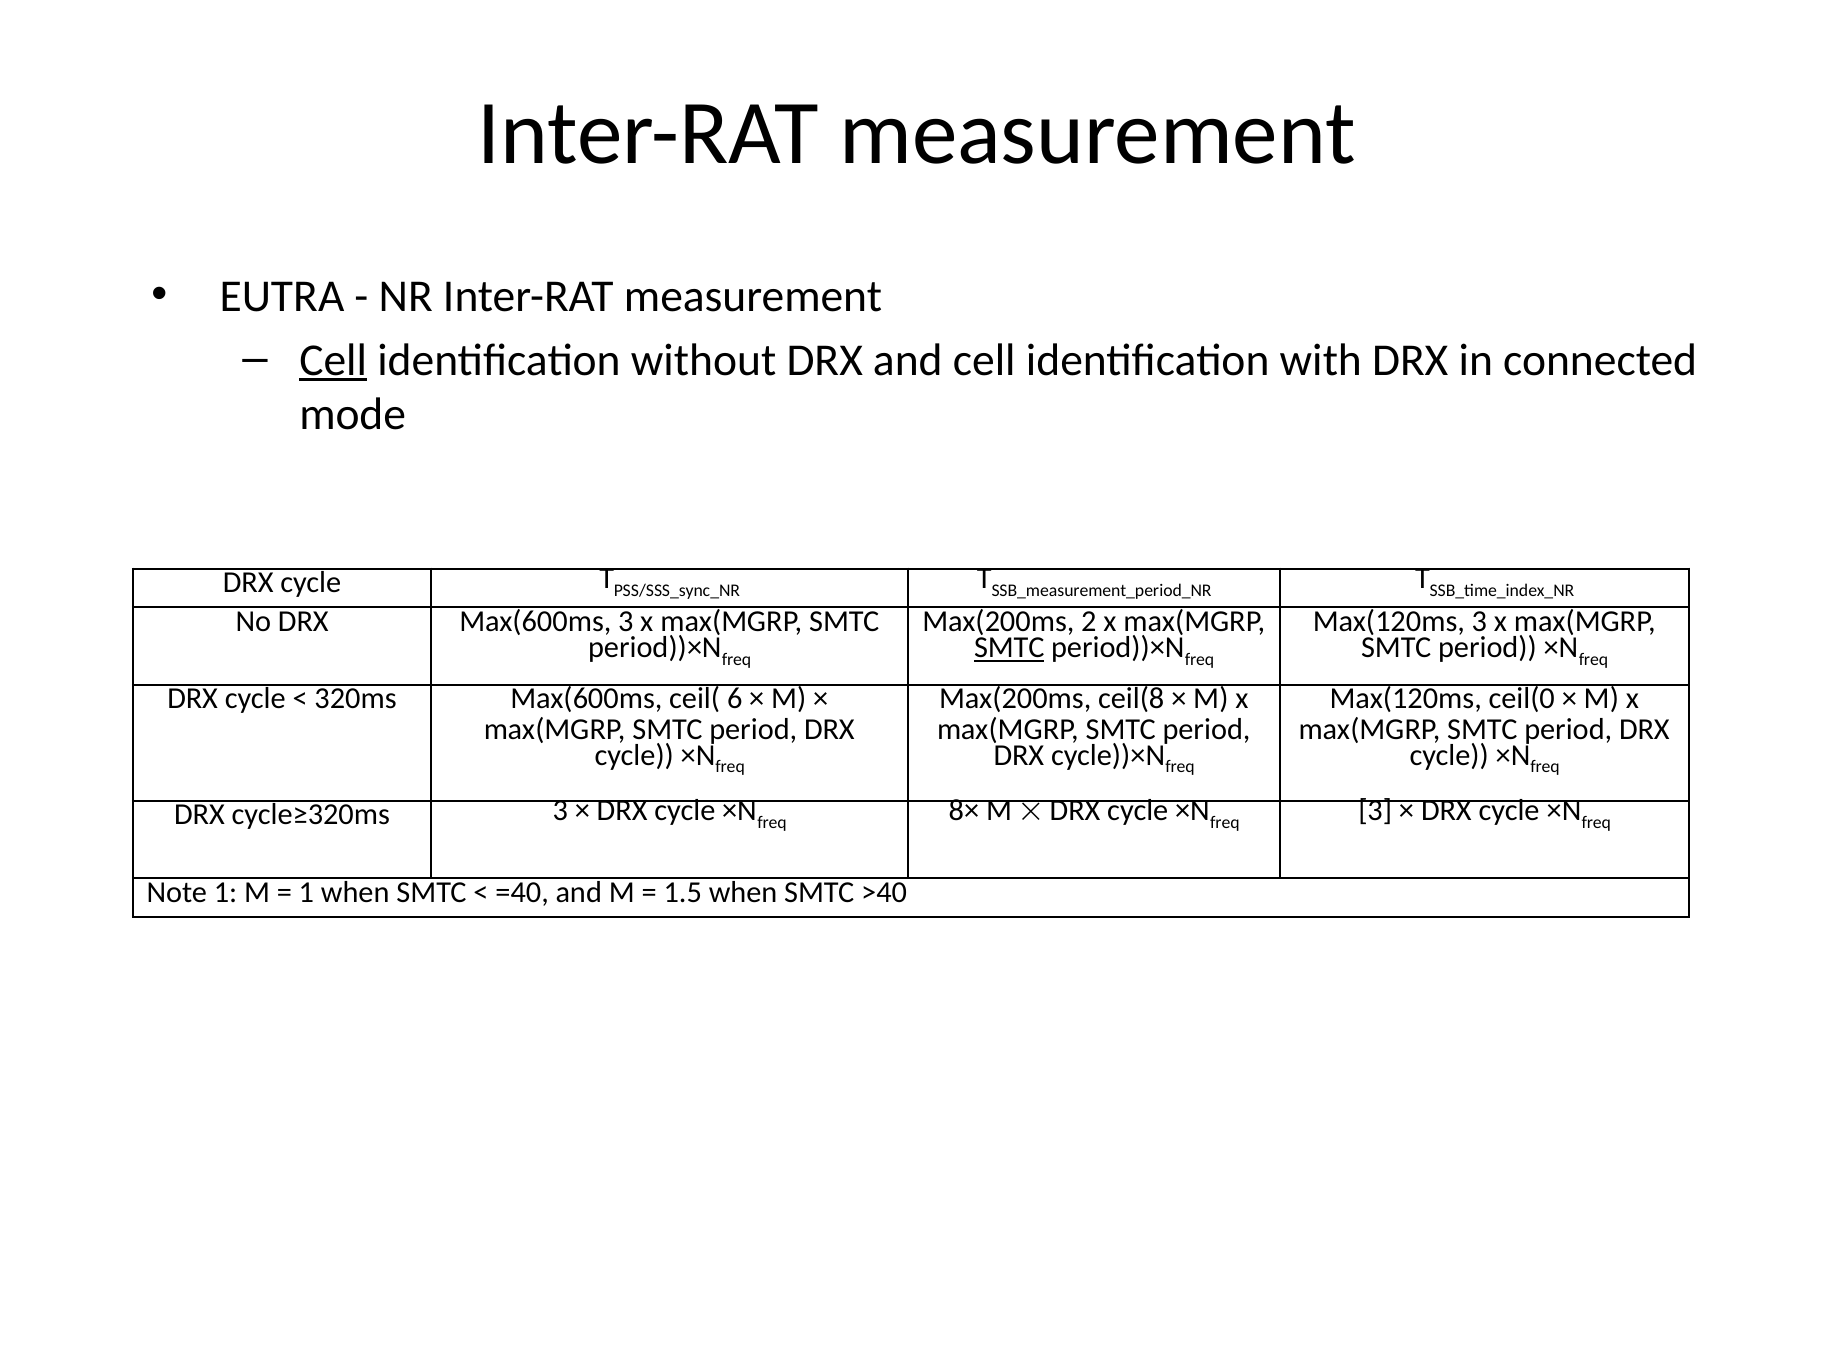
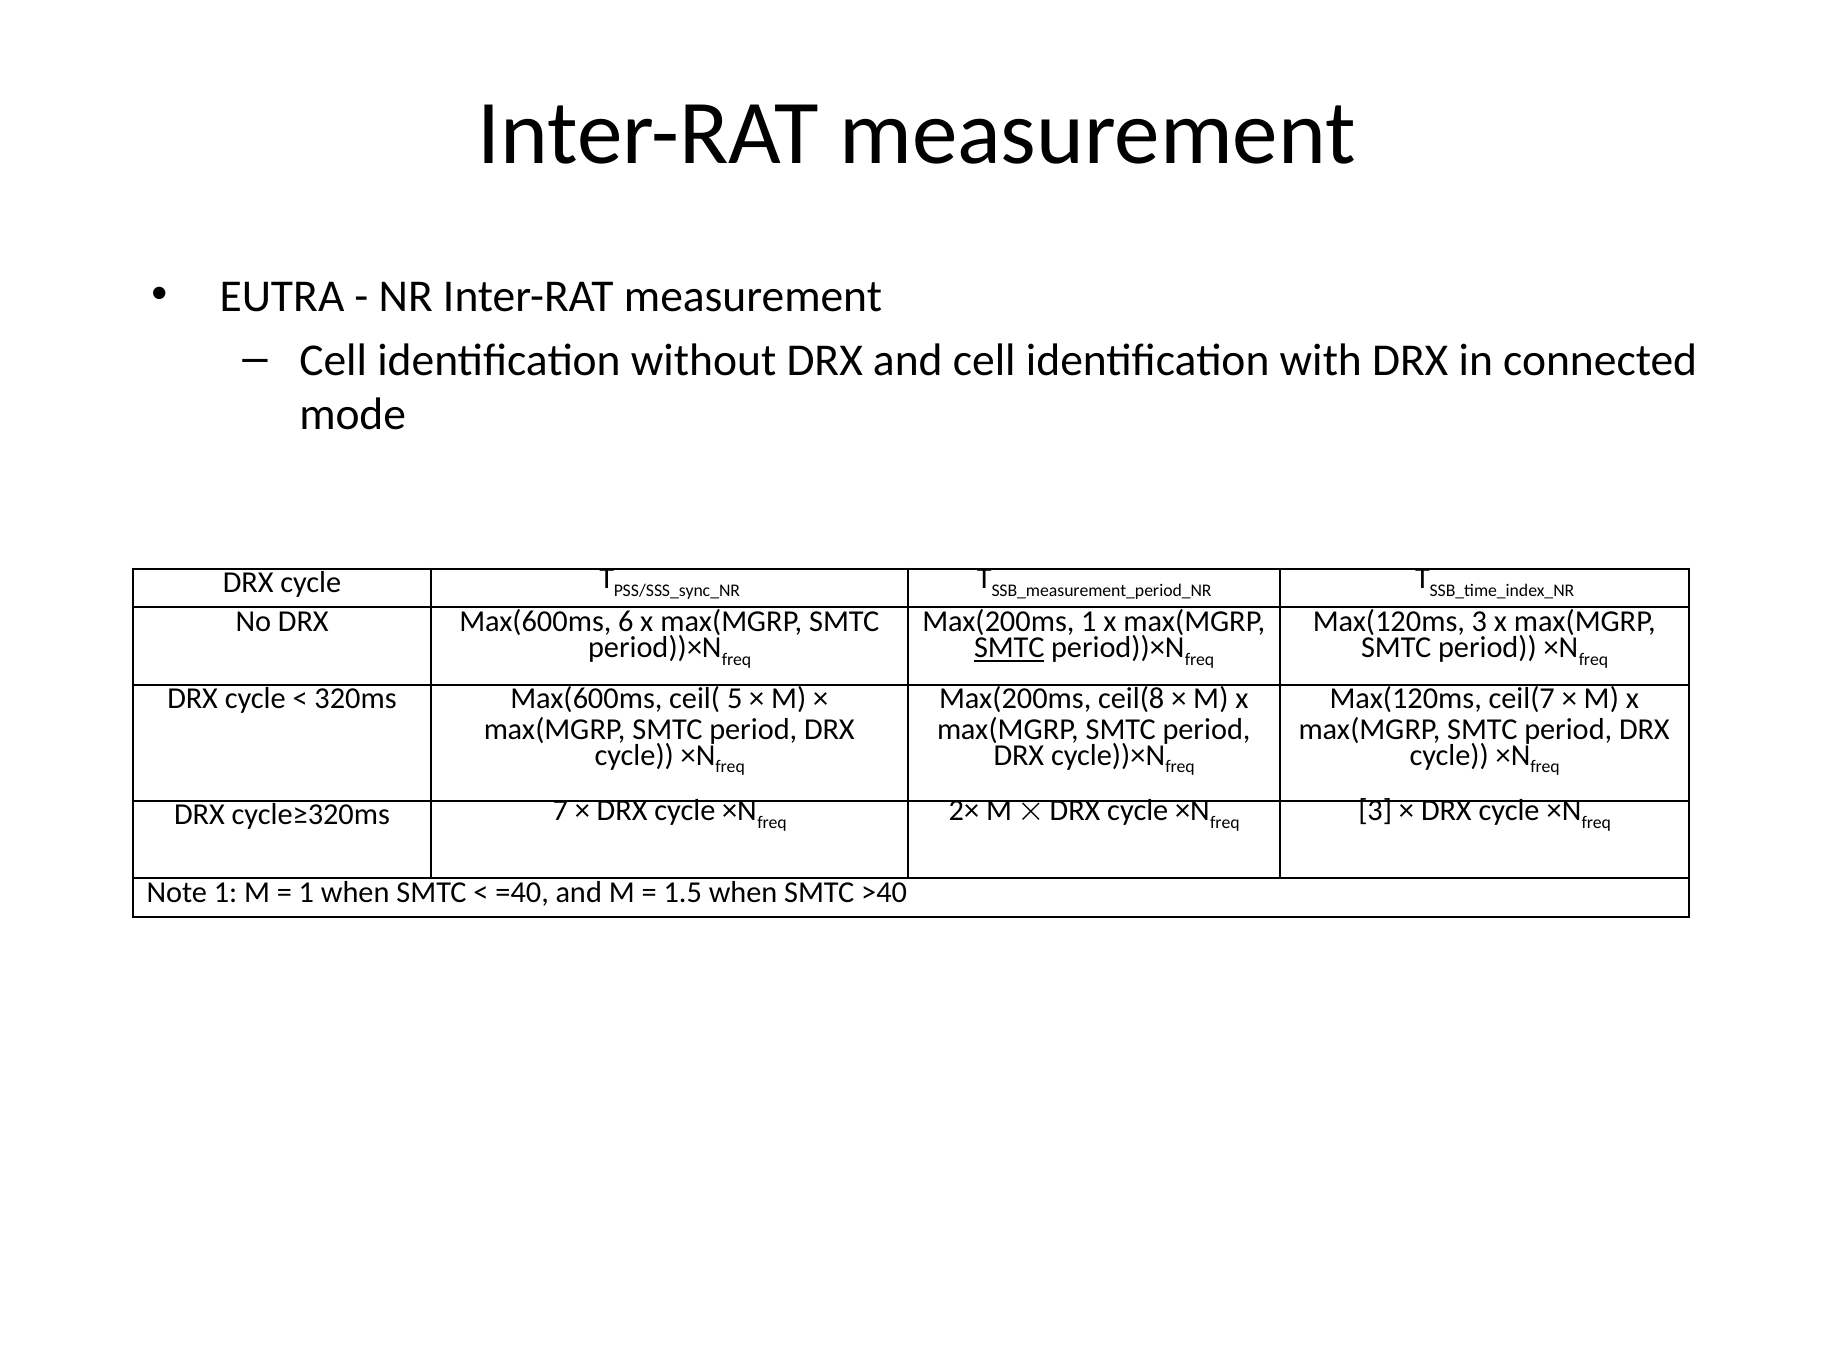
Cell at (333, 360) underline: present -> none
Max(600ms 3: 3 -> 6
Max(200ms 2: 2 -> 1
6: 6 -> 5
ceil(0: ceil(0 -> ceil(7
cycle≥320ms 3: 3 -> 7
8×: 8× -> 2×
